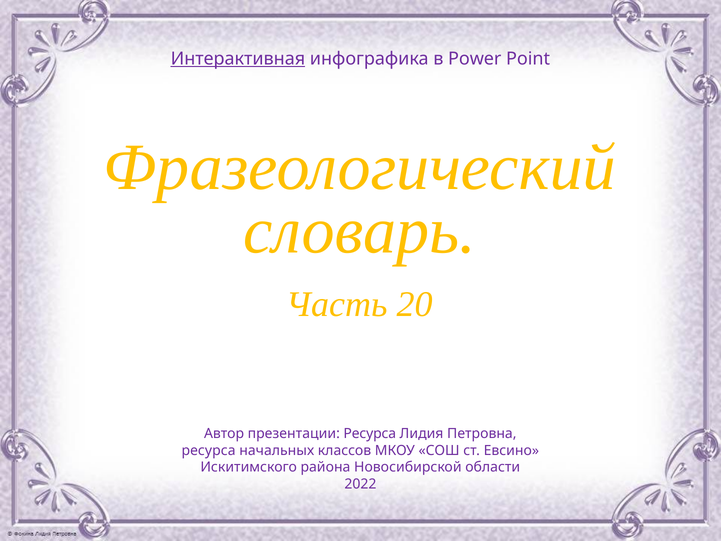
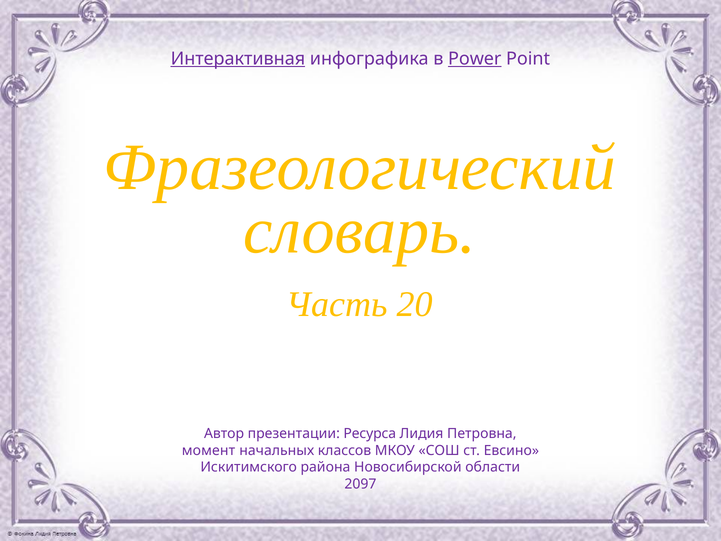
Power underline: none -> present
ресурса at (209, 450): ресурса -> момент
2022: 2022 -> 2097
